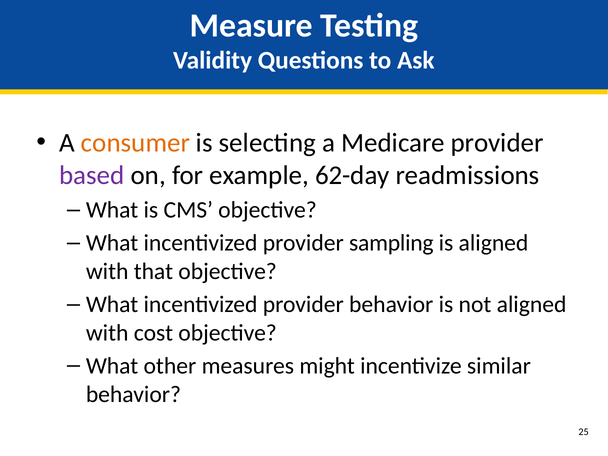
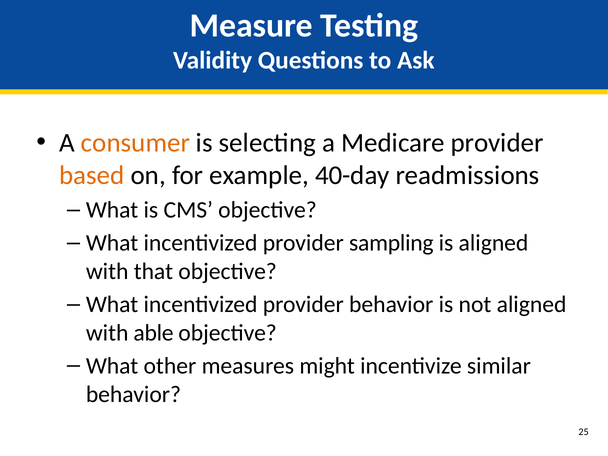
based colour: purple -> orange
62-day: 62-day -> 40-day
cost: cost -> able
